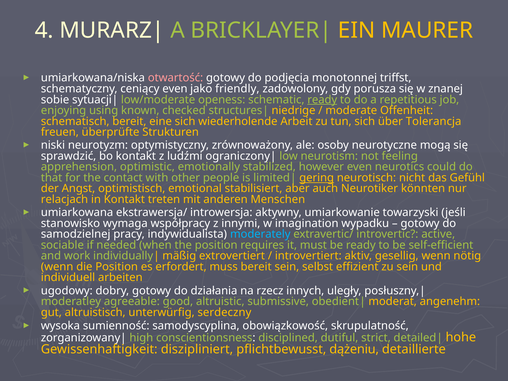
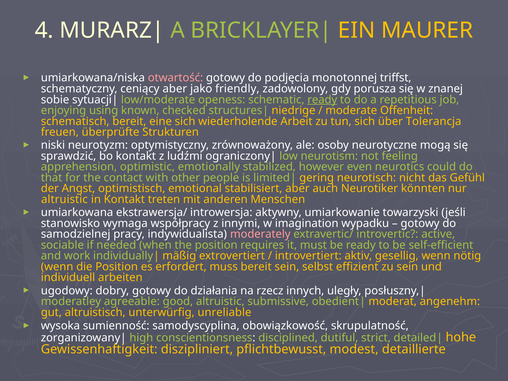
ceniący even: even -> aber
gering underline: present -> none
relacjach at (65, 199): relacjach -> altruistic
moderately colour: light blue -> pink
serdeczny: serdeczny -> unreliable
dążeniu: dążeniu -> modest
